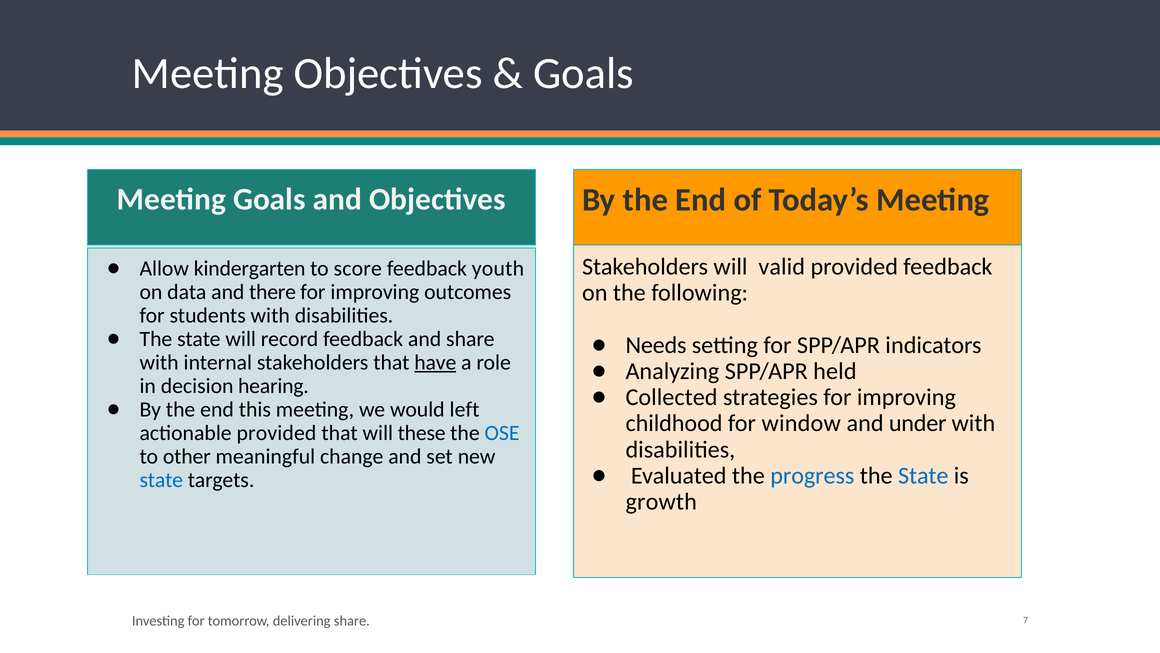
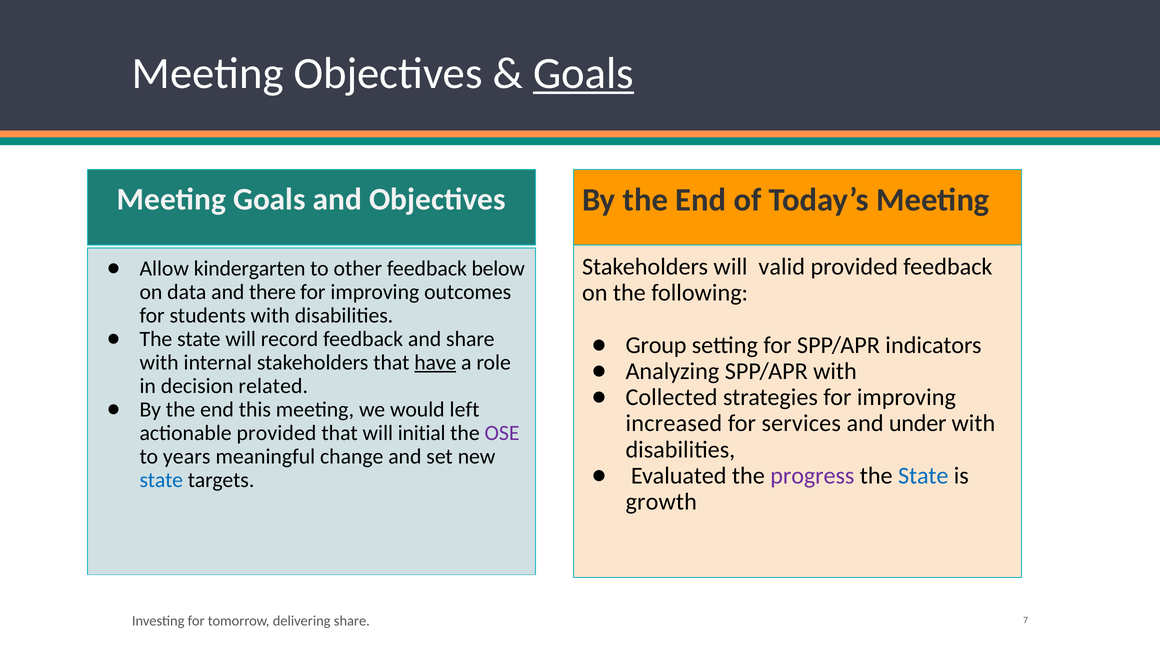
Goals at (583, 73) underline: none -> present
score: score -> other
youth: youth -> below
Needs: Needs -> Group
SPP/APR held: held -> with
hearing: hearing -> related
childhood: childhood -> increased
window: window -> services
these: these -> initial
OSE colour: blue -> purple
other: other -> years
progress colour: blue -> purple
